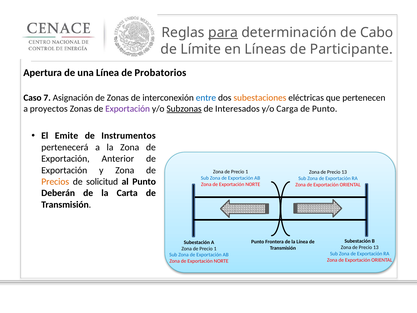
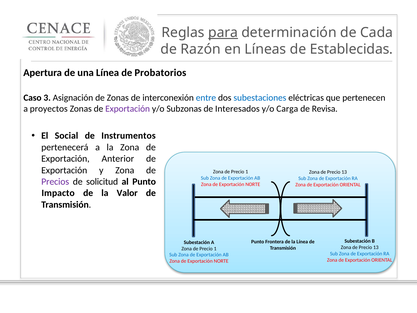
Cabo: Cabo -> Cada
Límite: Límite -> Razón
Participante: Participante -> Establecidas
7: 7 -> 3
subestaciones colour: orange -> blue
Subzonas underline: present -> none
de Punto: Punto -> Revisa
Emite: Emite -> Social
Precios colour: orange -> purple
Deberán: Deberán -> Impacto
Carta: Carta -> Valor
